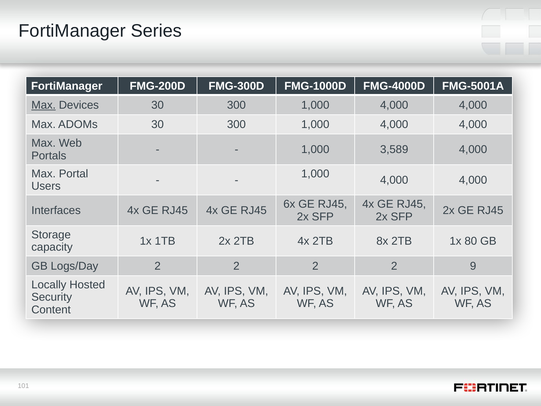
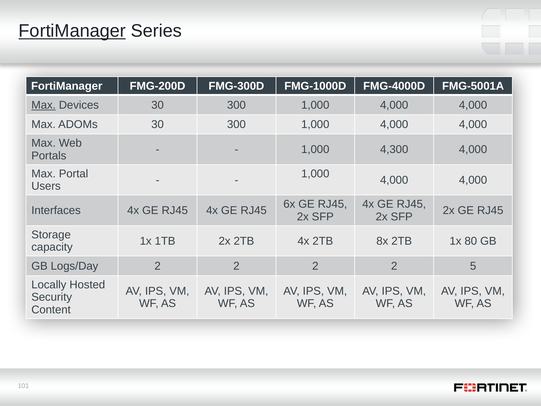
FortiManager at (72, 31) underline: none -> present
3,589: 3,589 -> 4,300
9: 9 -> 5
